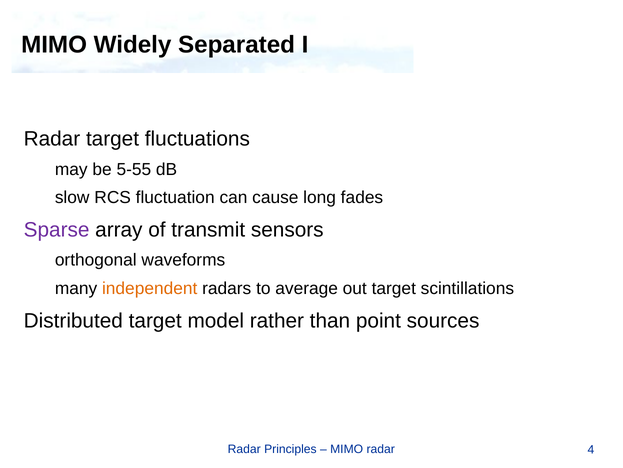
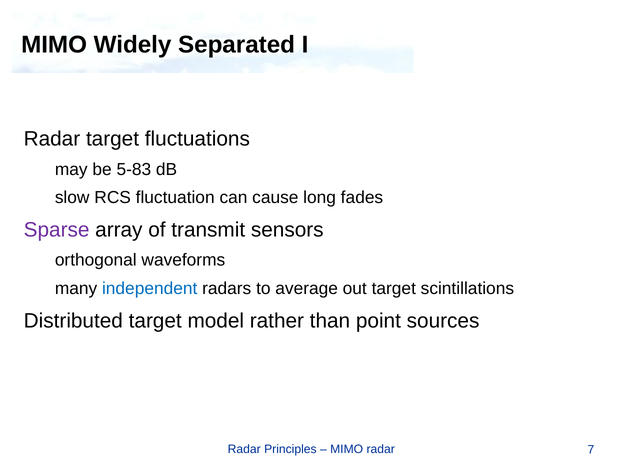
5-55: 5-55 -> 5-83
independent colour: orange -> blue
4: 4 -> 7
